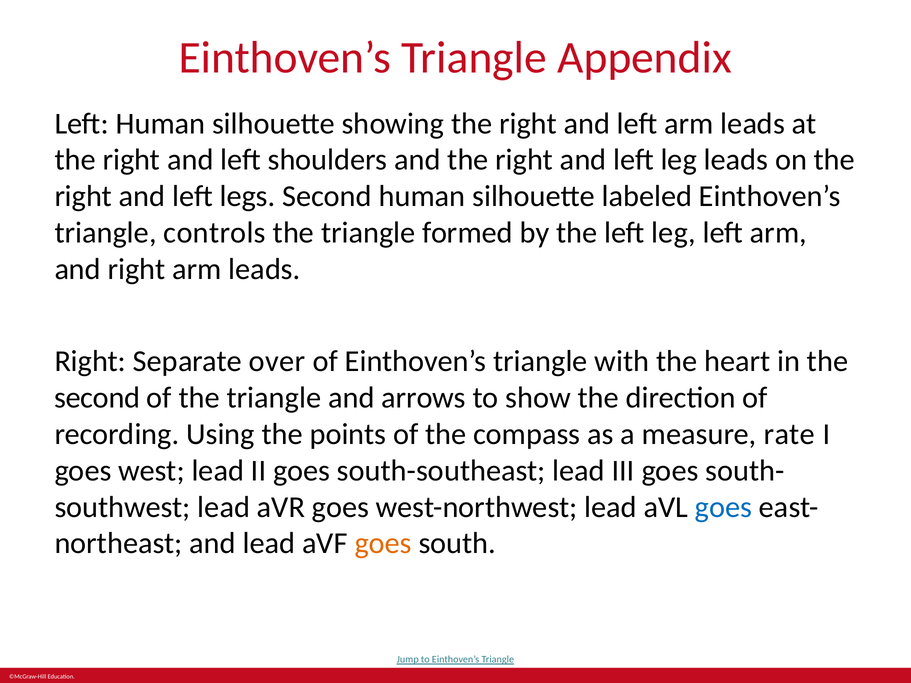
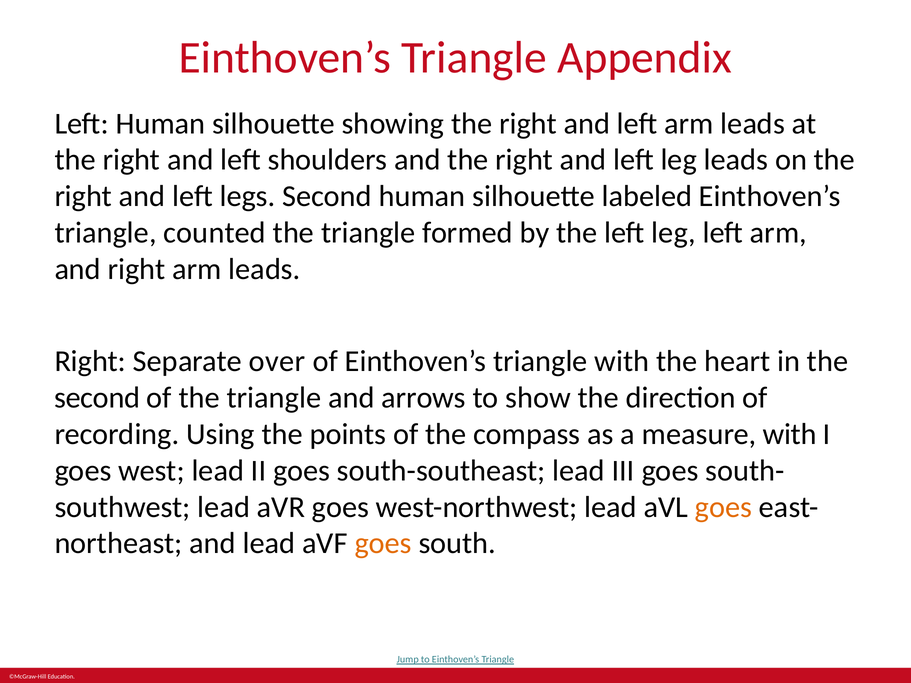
controls: controls -> counted
measure rate: rate -> with
goes at (723, 507) colour: blue -> orange
